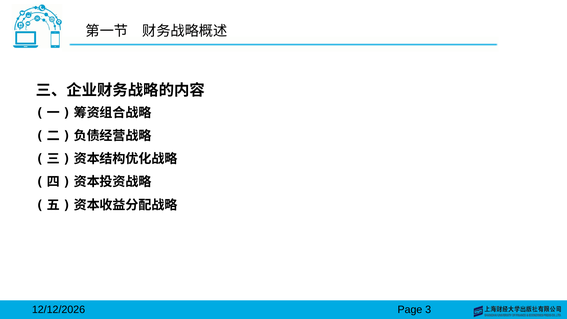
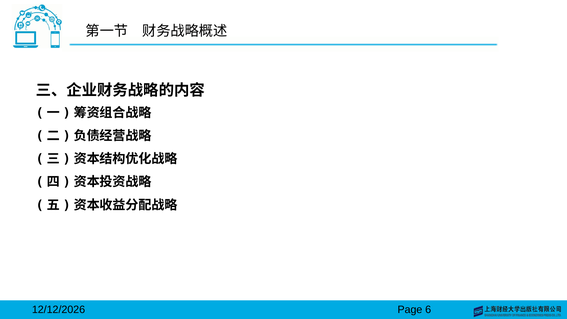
3: 3 -> 6
